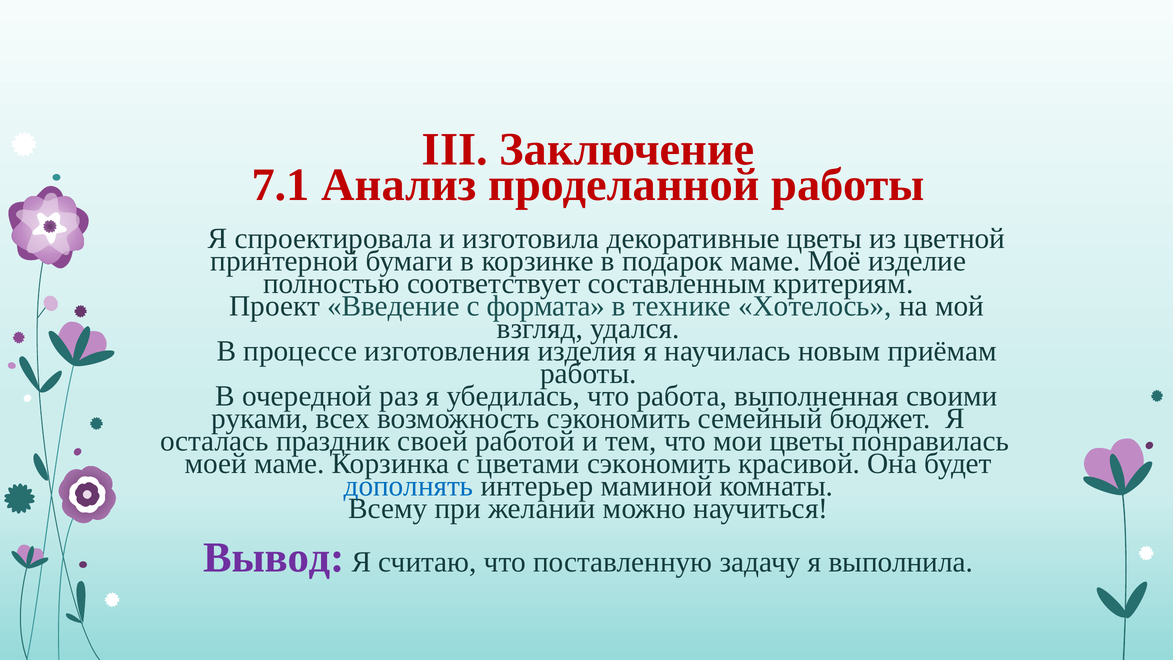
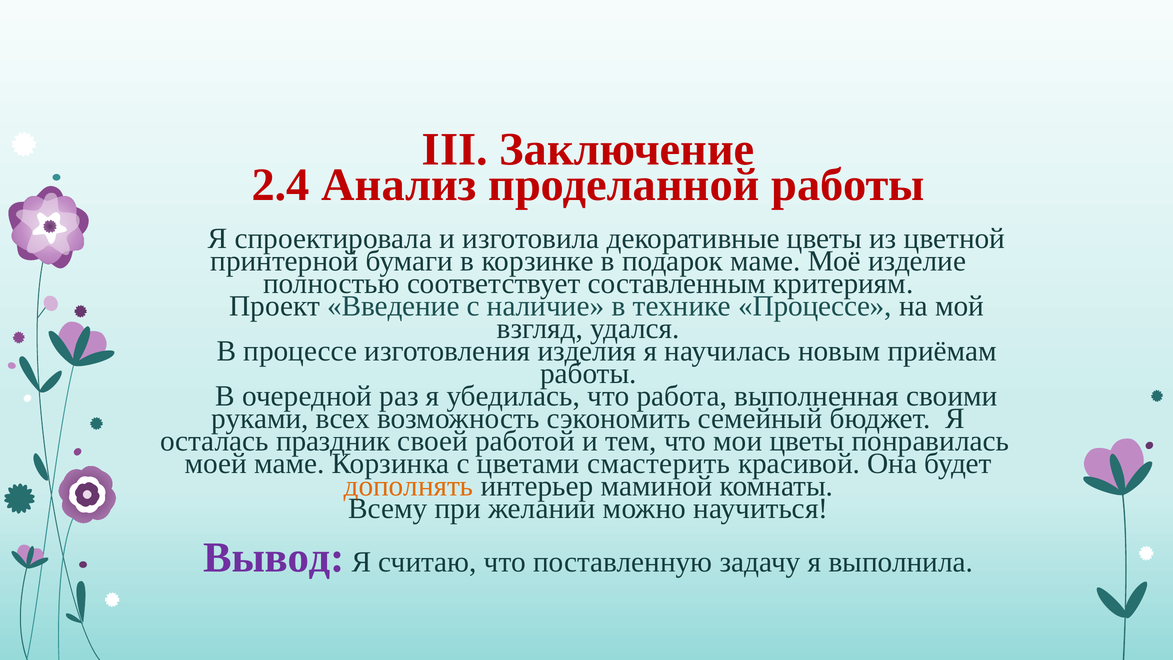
7.1: 7.1 -> 2.4
формата: формата -> наличие
технике Хотелось: Хотелось -> Процессе
цветами сэкономить: сэкономить -> смастерить
дополнять colour: blue -> orange
